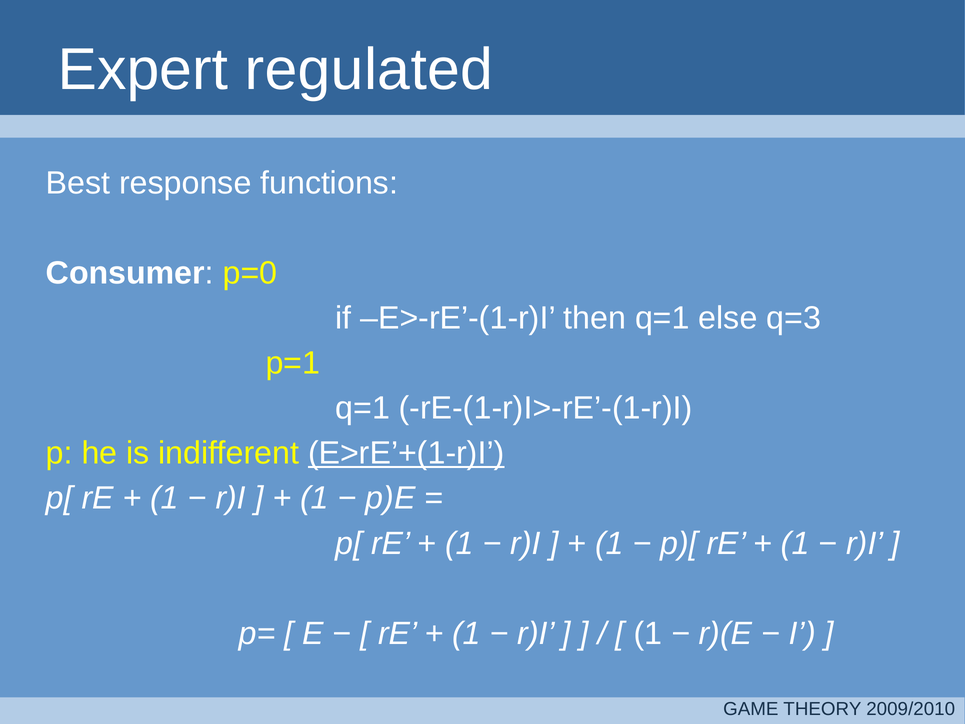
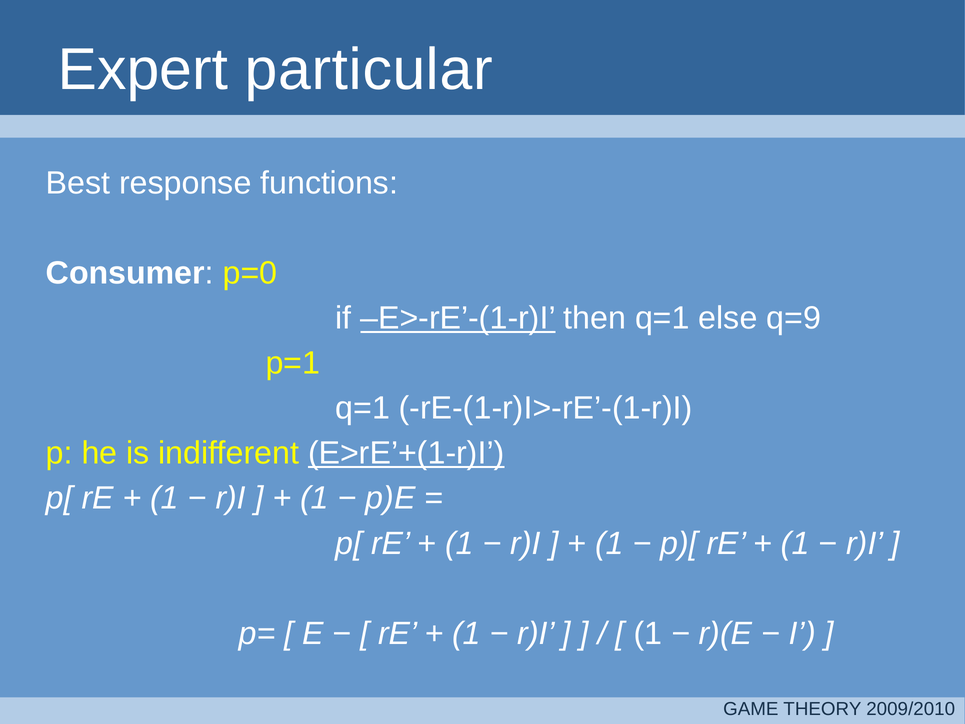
regulated: regulated -> particular
E>-rE’-(1-r)I underline: none -> present
q=3: q=3 -> q=9
